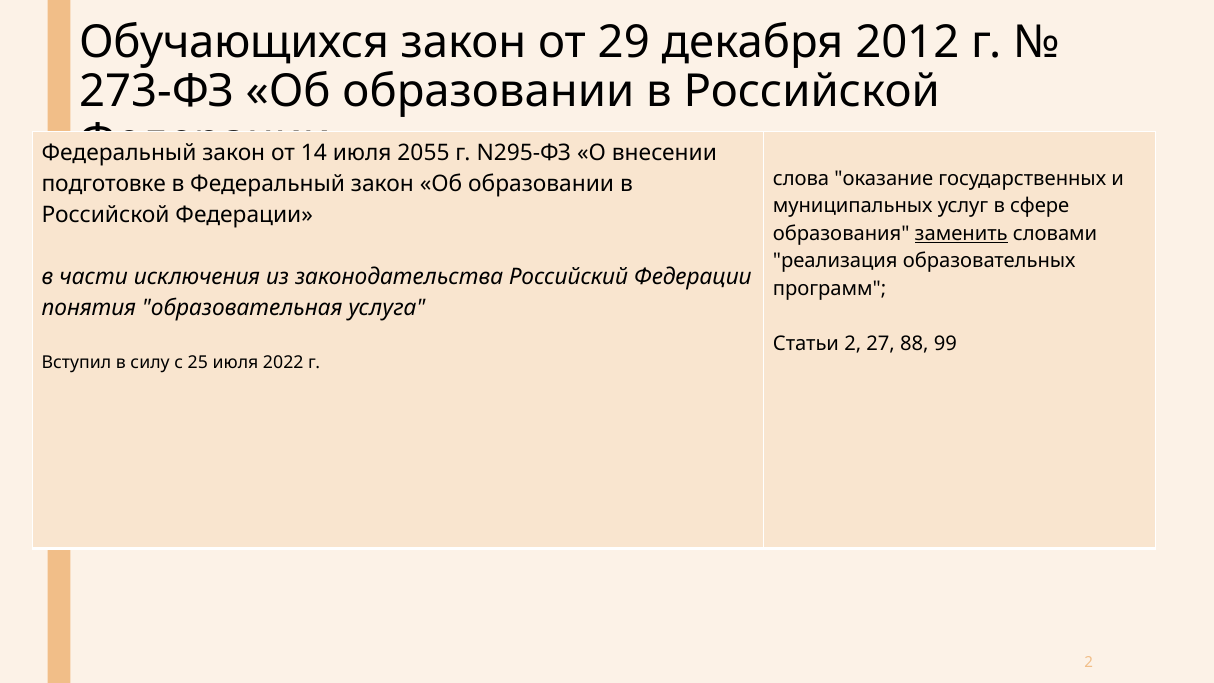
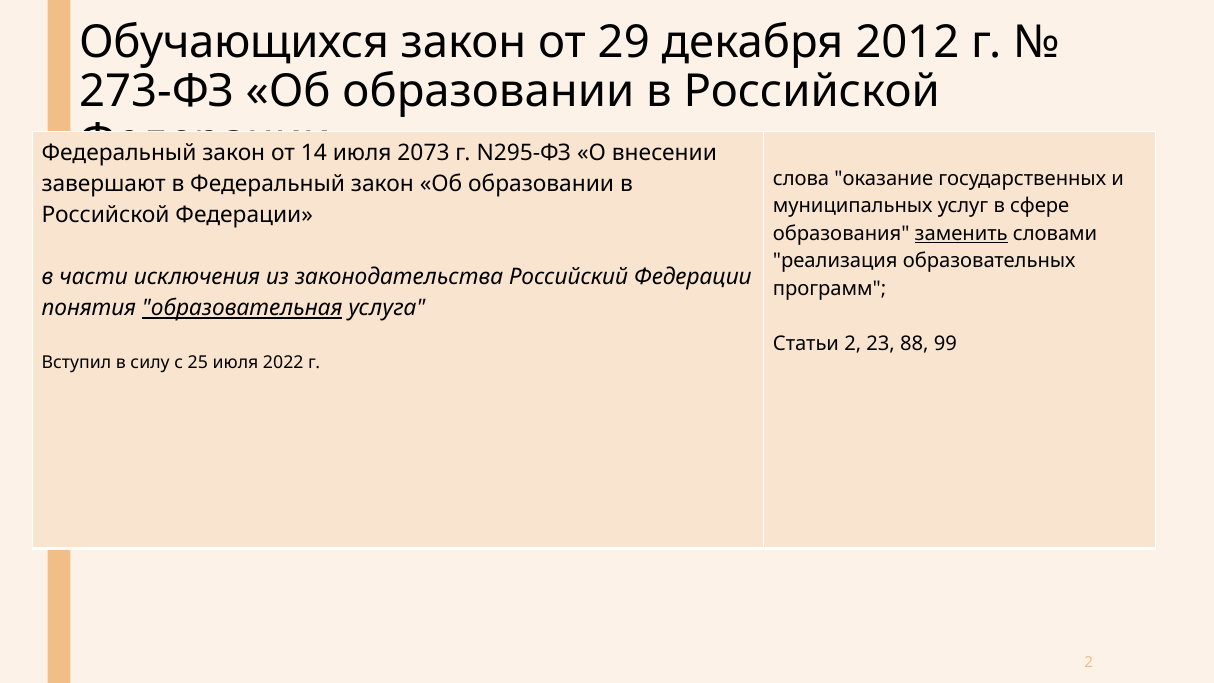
2055: 2055 -> 2073
подготовке: подготовке -> завершают
образовательная underline: none -> present
27: 27 -> 23
